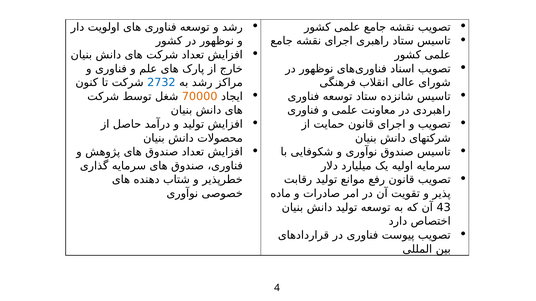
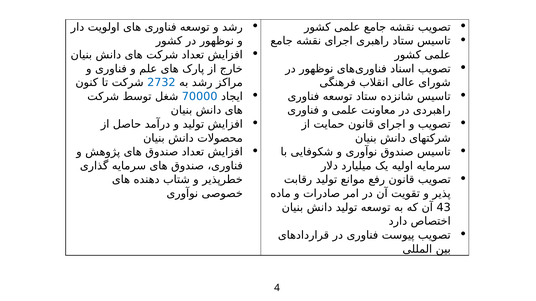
70000 colour: orange -> blue
